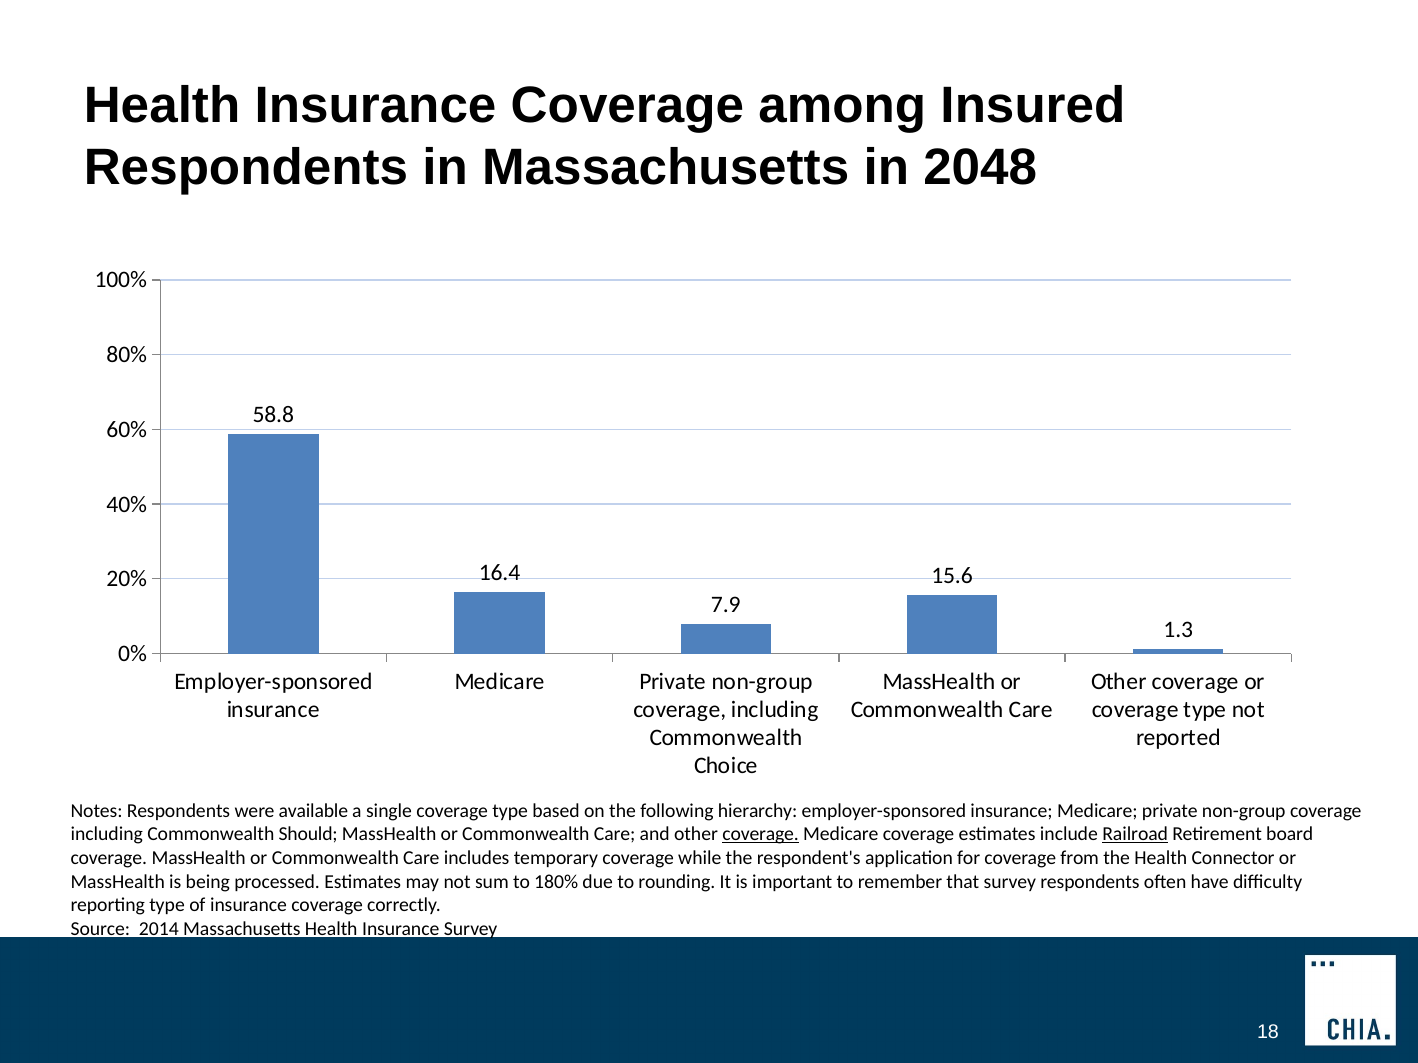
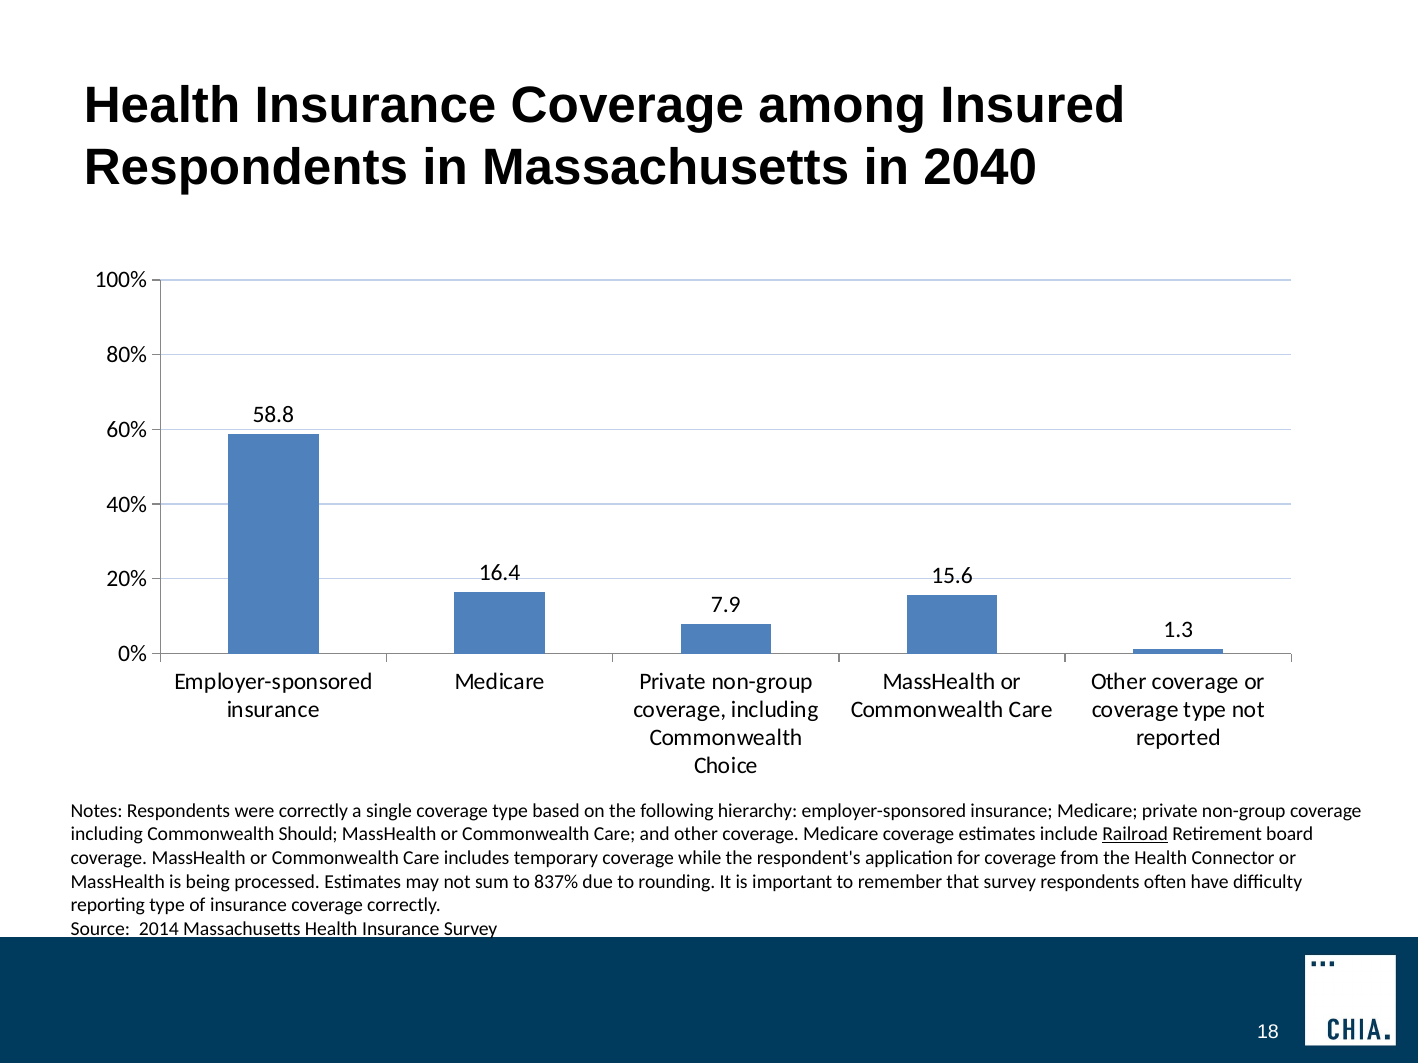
2048: 2048 -> 2040
were available: available -> correctly
coverage at (761, 835) underline: present -> none
180%: 180% -> 837%
